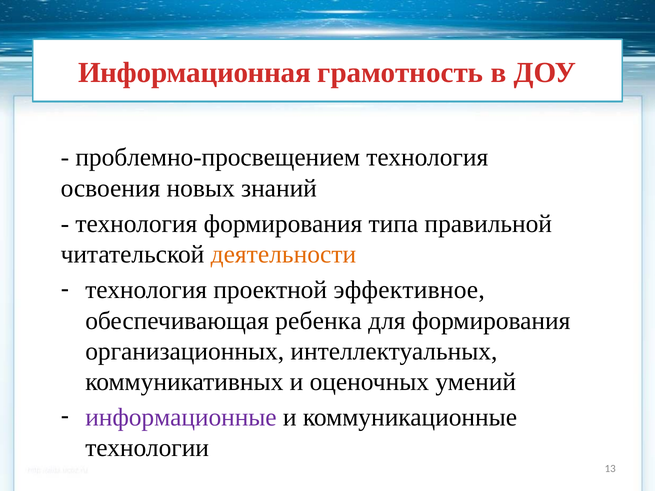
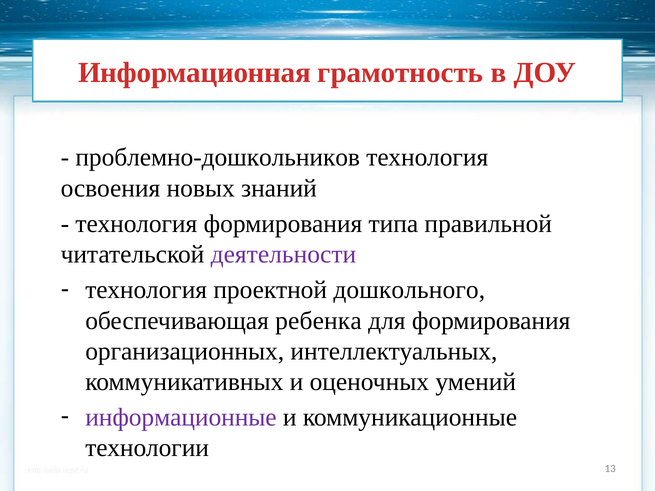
проблемно-просвещением: проблемно-просвещением -> проблемно-дошкольников
деятельности colour: orange -> purple
эффективное: эффективное -> дошкольного
